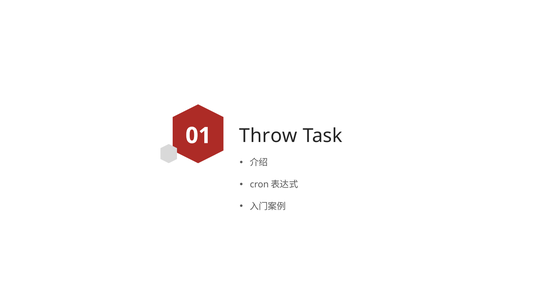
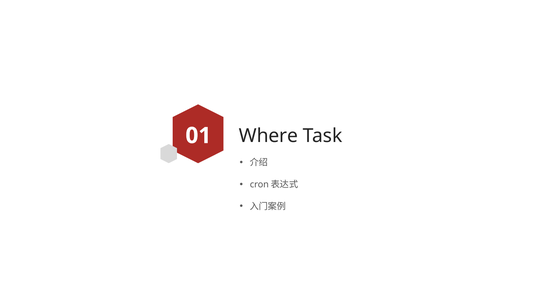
Throw: Throw -> Where
